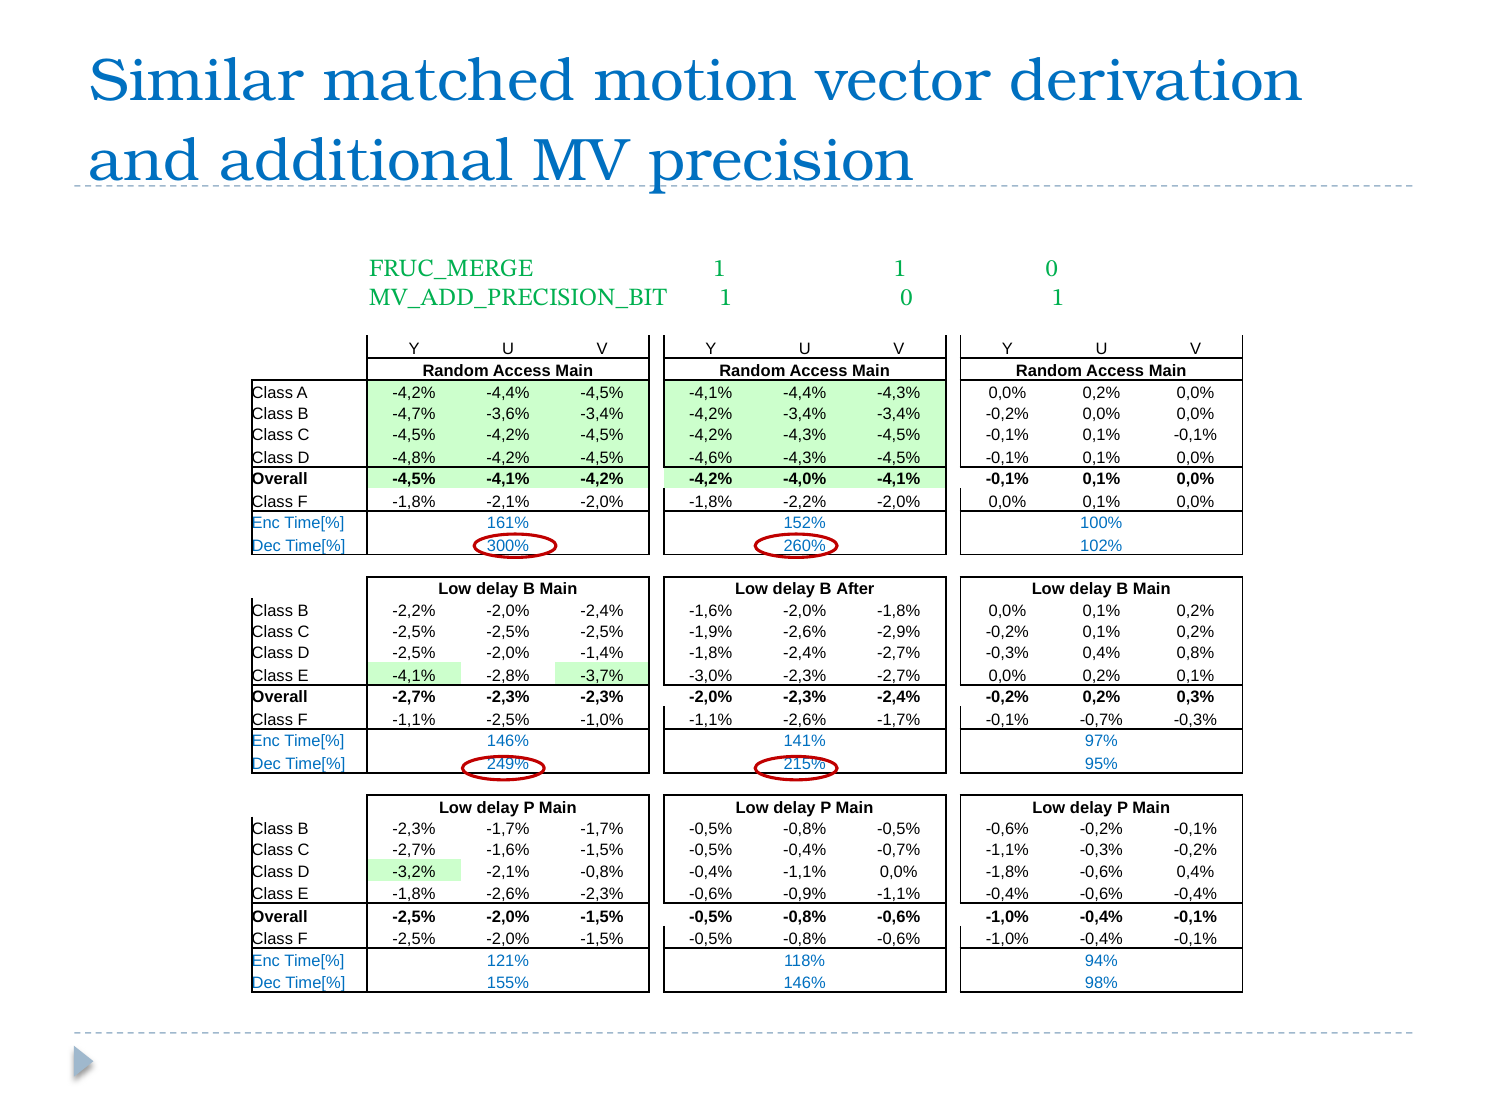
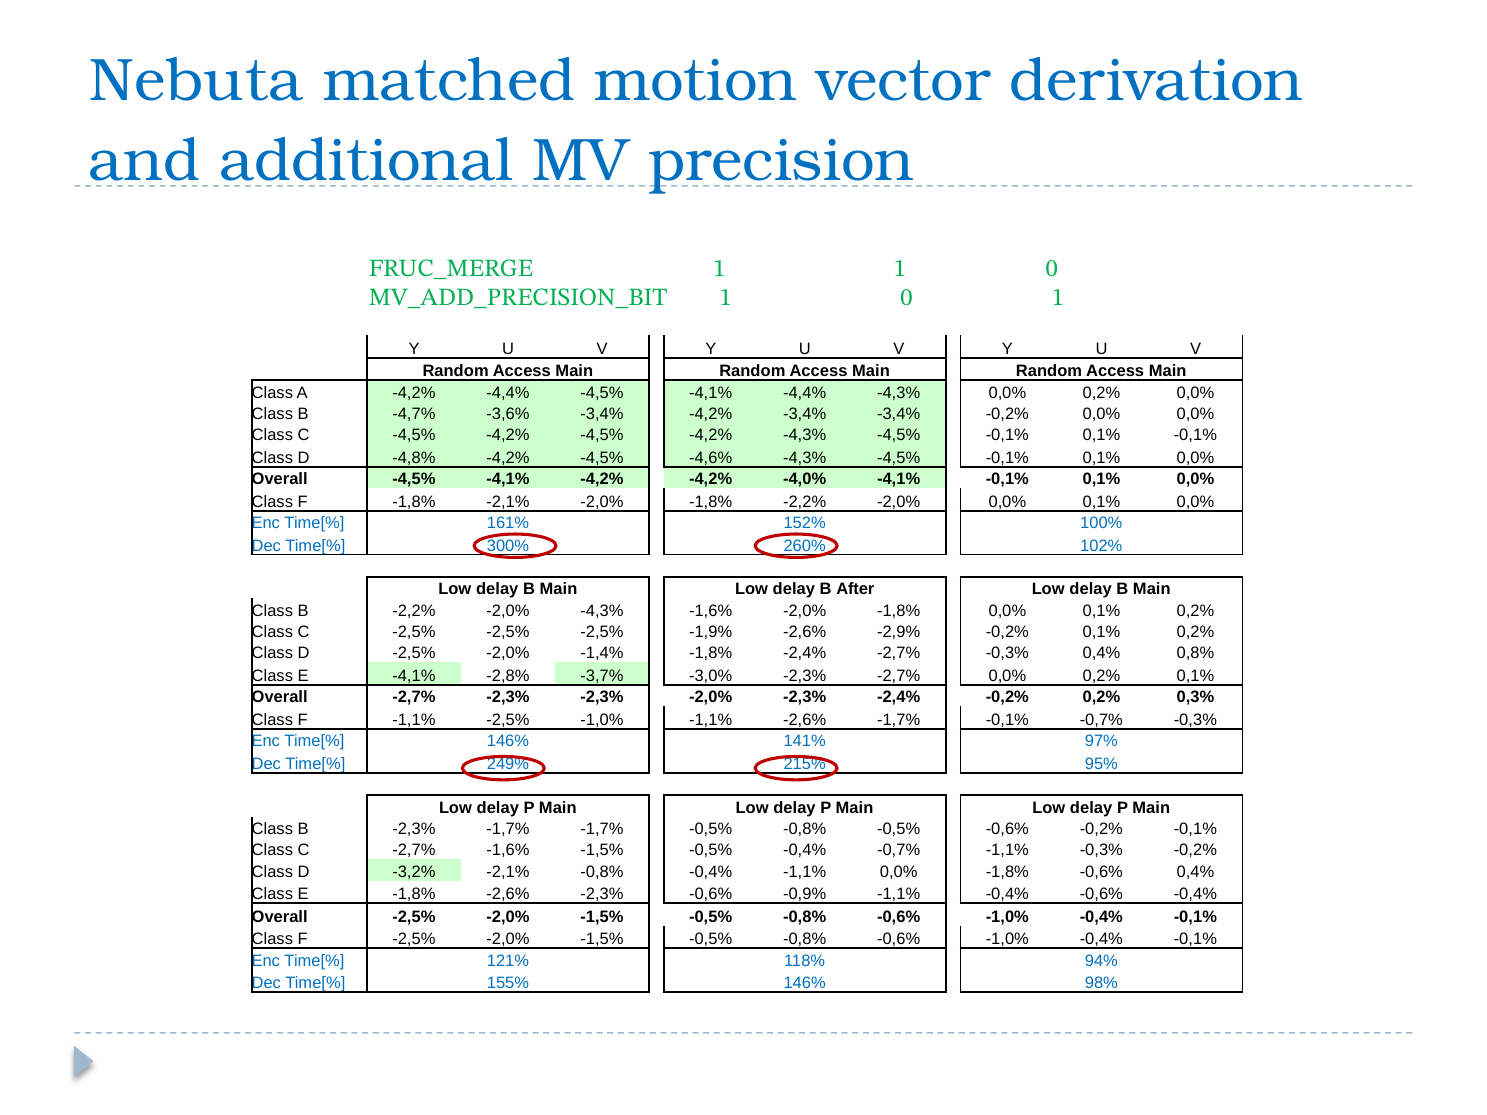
Similar: Similar -> Nebuta
-2,0% -2,4%: -2,4% -> -4,3%
